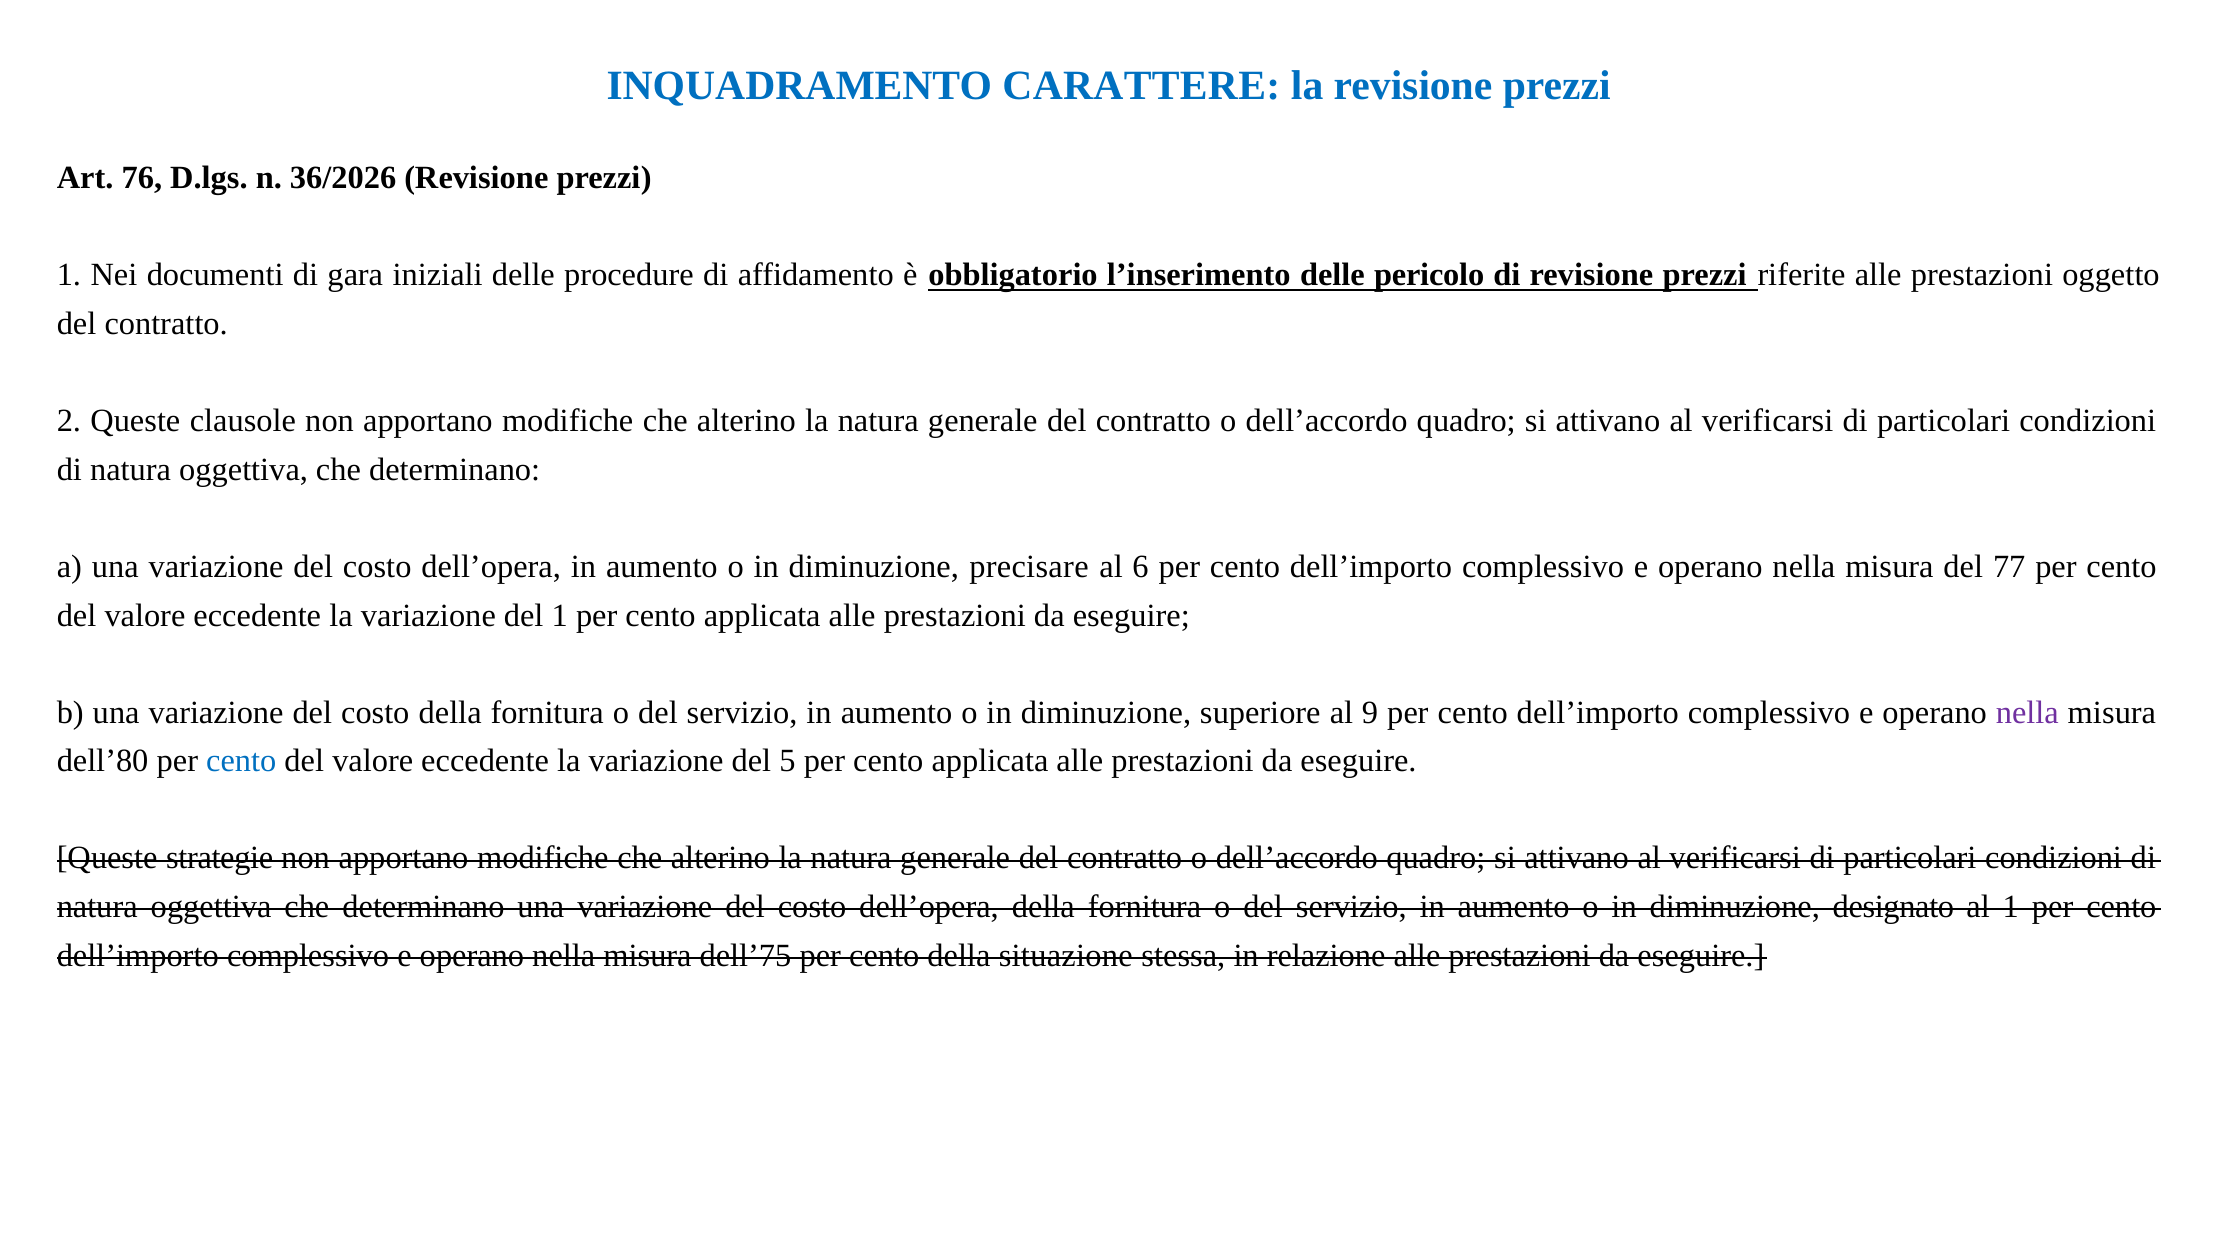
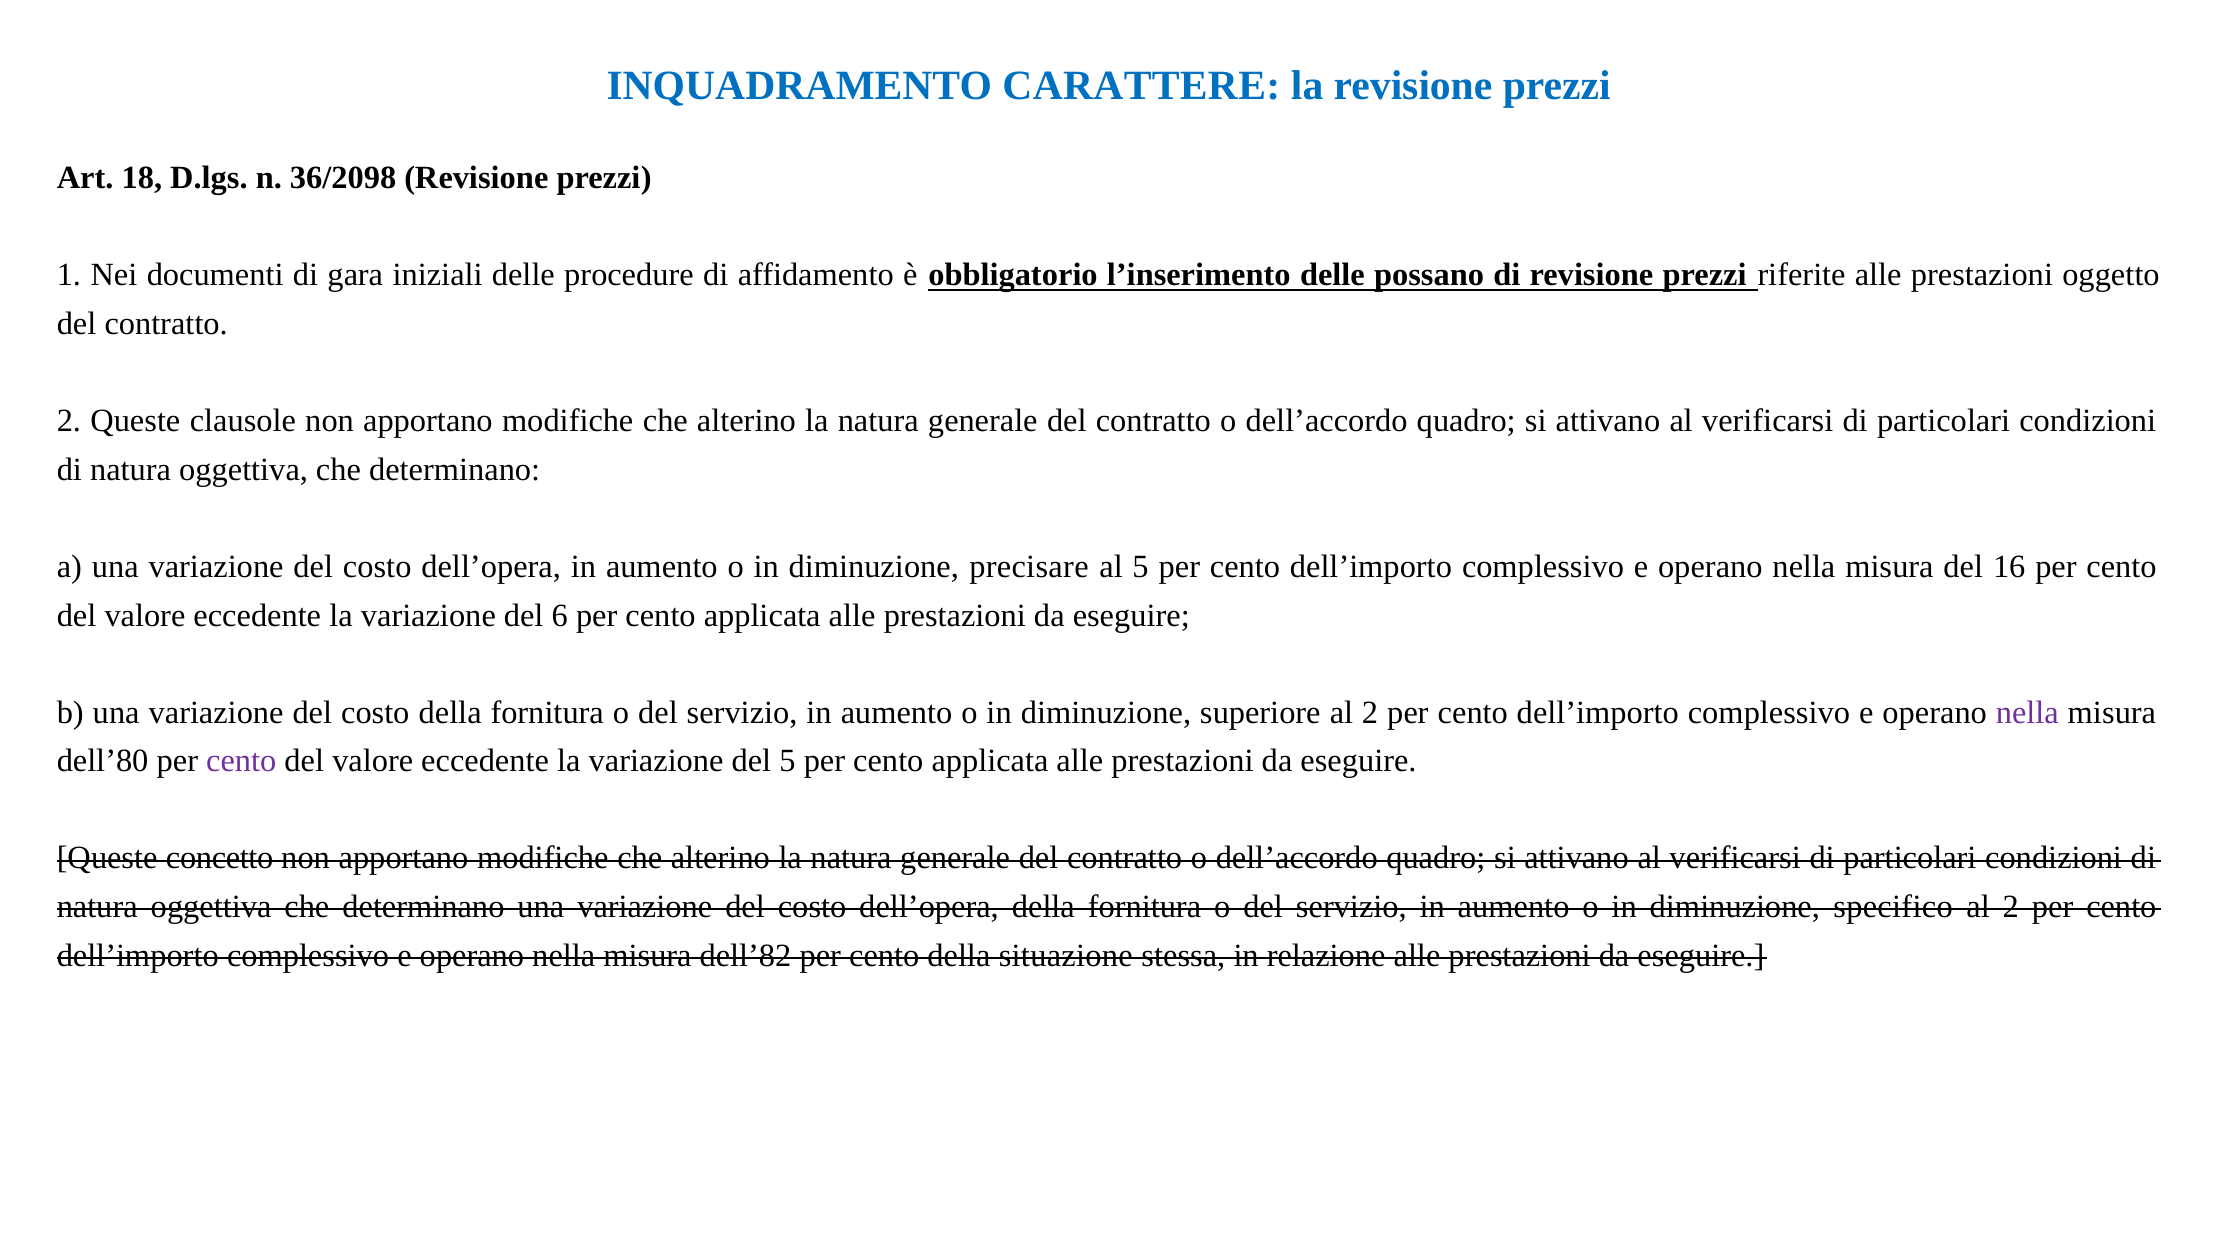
76: 76 -> 18
36/2026: 36/2026 -> 36/2098
pericolo: pericolo -> possano
al 6: 6 -> 5
77: 77 -> 16
del 1: 1 -> 6
superiore al 9: 9 -> 2
cento at (241, 761) colour: blue -> purple
strategie: strategie -> concetto
designato: designato -> specifico
1 at (2011, 907): 1 -> 2
dell’75: dell’75 -> dell’82
